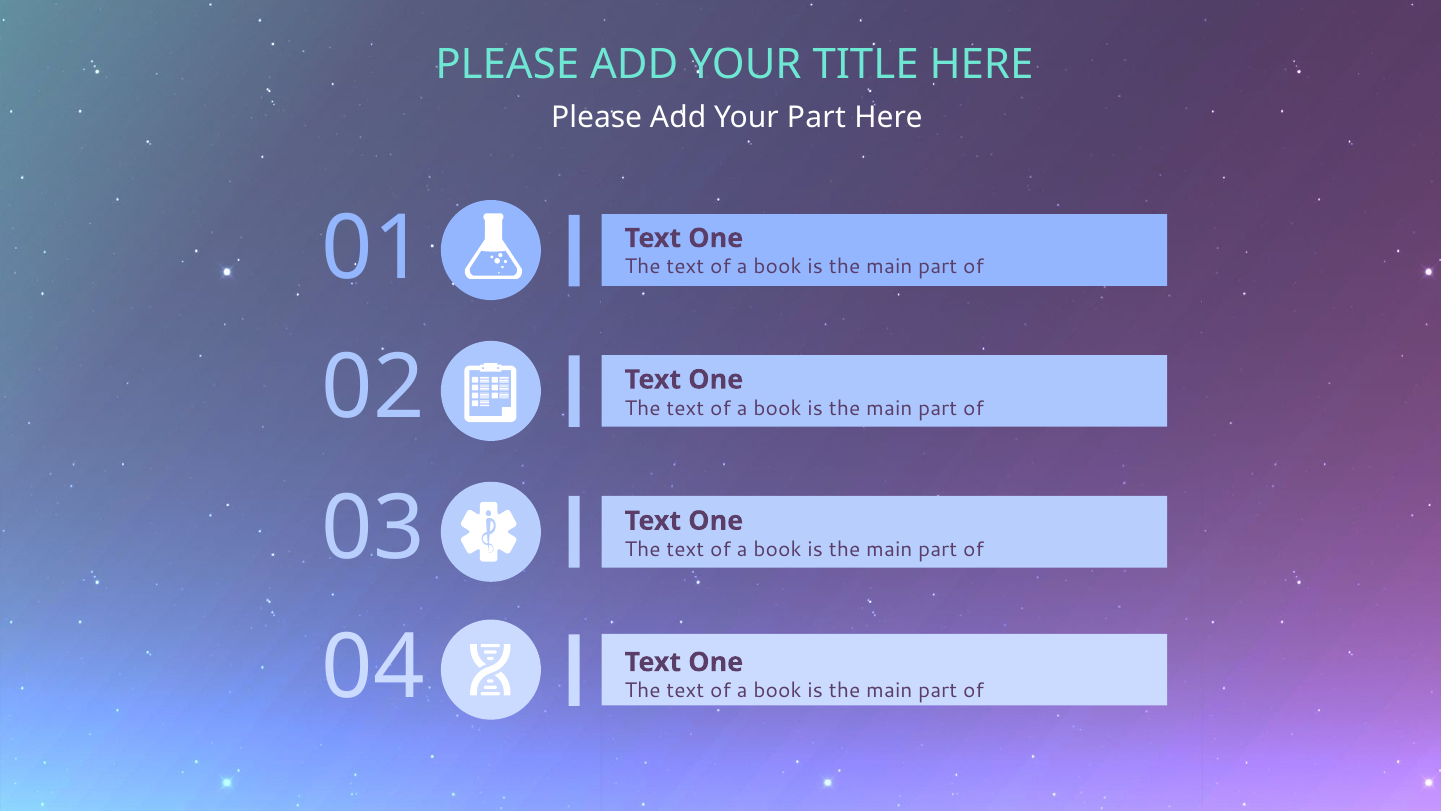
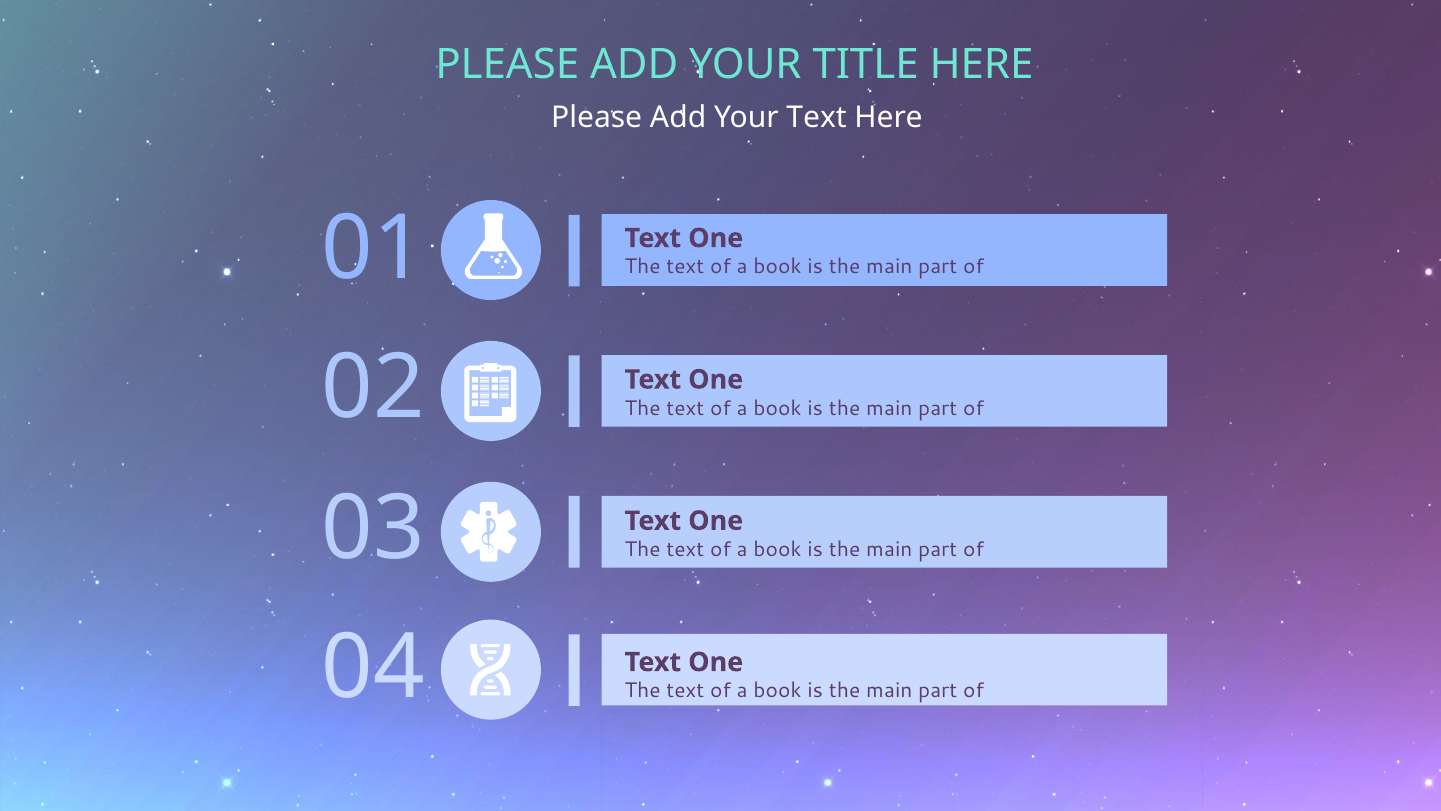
Your Part: Part -> Text
